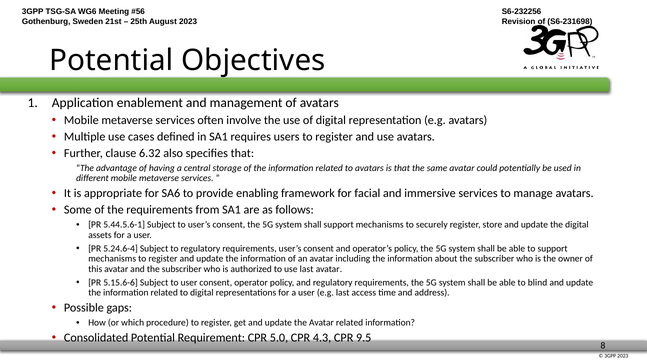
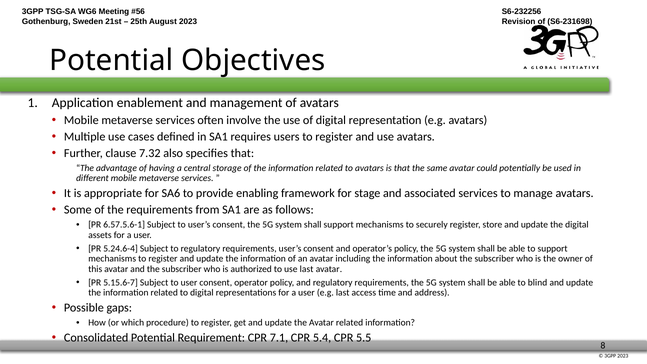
6.32: 6.32 -> 7.32
facial: facial -> stage
immersive: immersive -> associated
5.44.5.6-1: 5.44.5.6-1 -> 6.57.5.6-1
5.15.6-6: 5.15.6-6 -> 5.15.6-7
5.0: 5.0 -> 7.1
4.3: 4.3 -> 5.4
9.5: 9.5 -> 5.5
